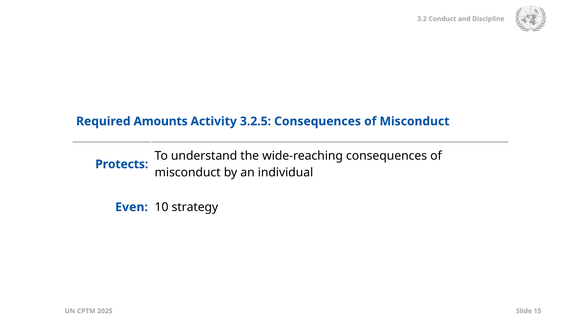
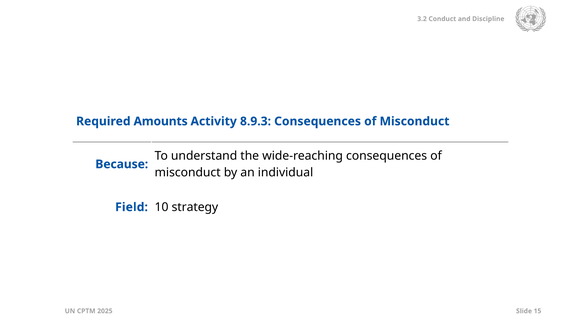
3.2.5: 3.2.5 -> 8.9.3
Protects: Protects -> Because
Even: Even -> Field
